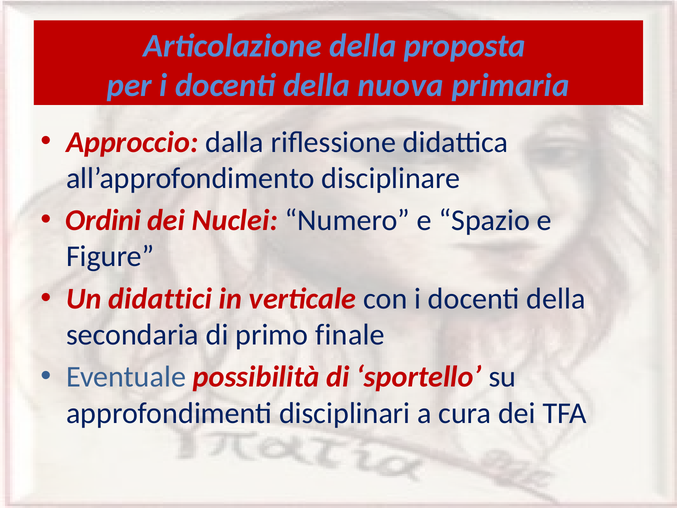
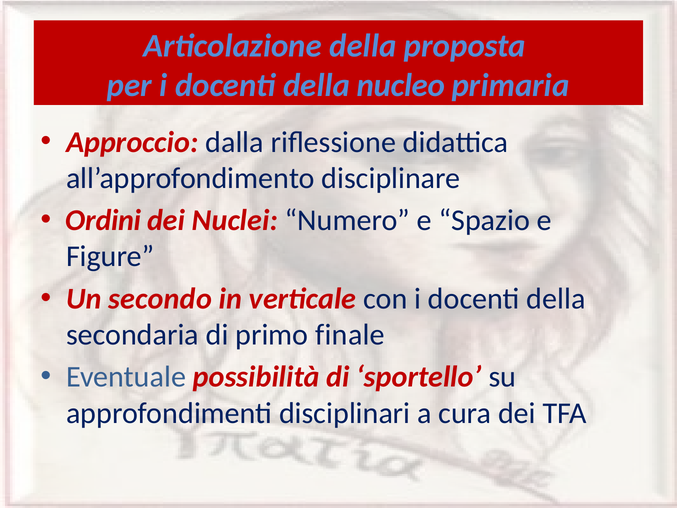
nuova: nuova -> nucleo
didattici: didattici -> secondo
